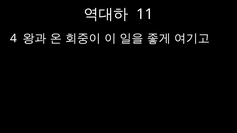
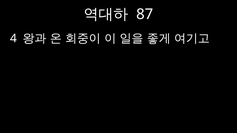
11: 11 -> 87
